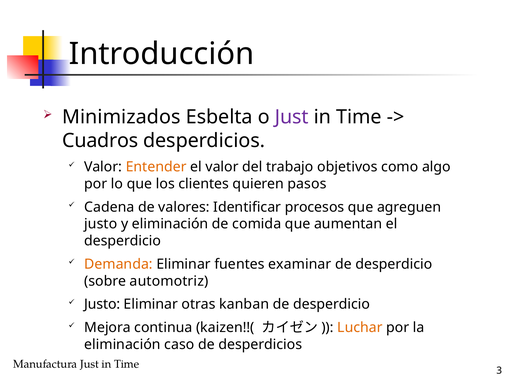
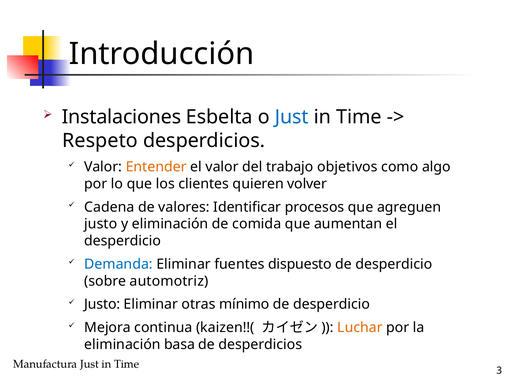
Minimizados: Minimizados -> Instalaciones
Just at (292, 117) colour: purple -> blue
Cuadros: Cuadros -> Respeto
pasos: pasos -> volver
Demanda colour: orange -> blue
examinar: examinar -> dispuesto
kanban: kanban -> mínimo
caso: caso -> basa
